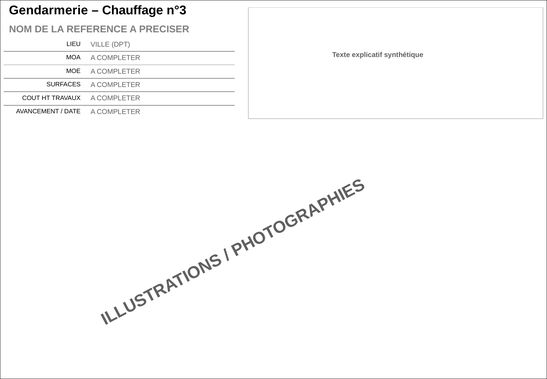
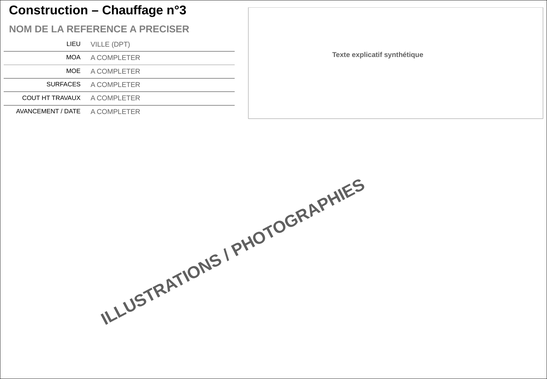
Gendarmerie: Gendarmerie -> Construction
